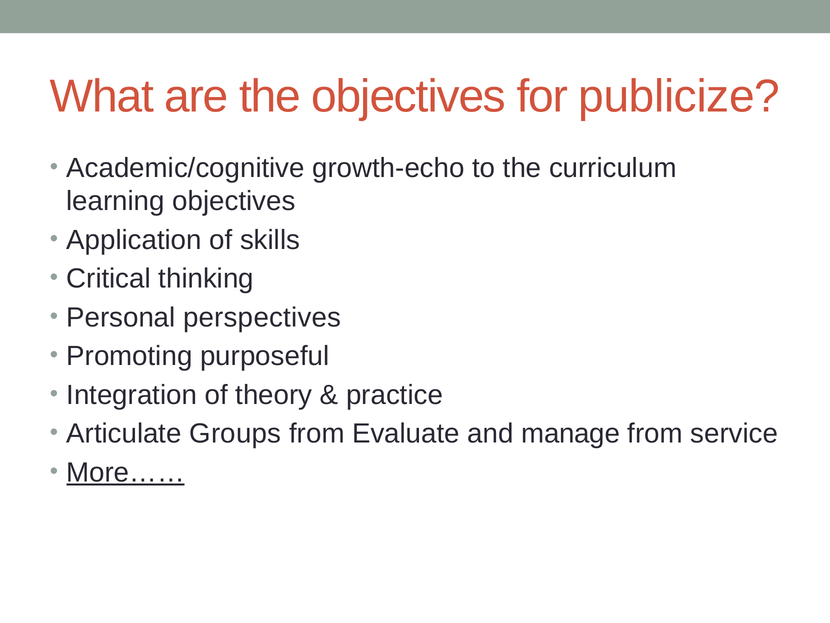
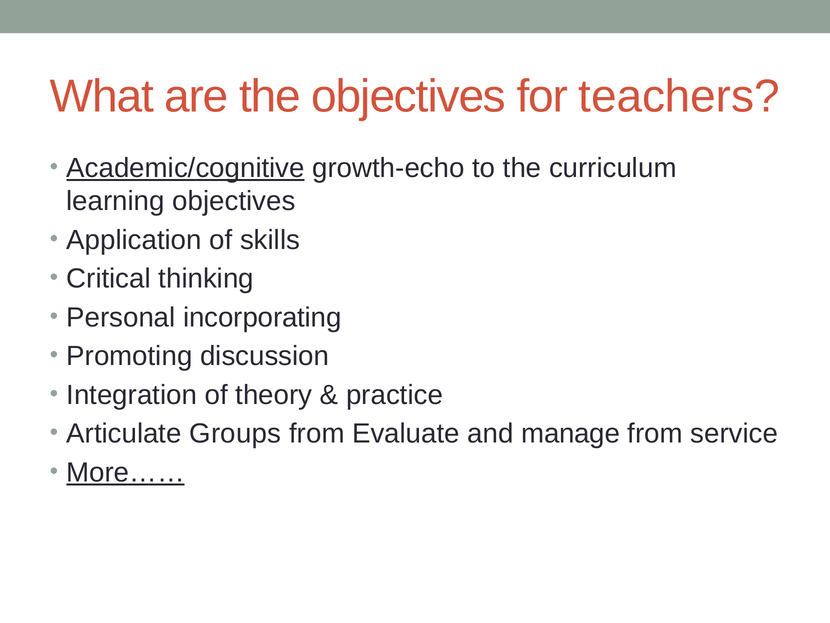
publicize: publicize -> teachers
Academic/cognitive underline: none -> present
perspectives: perspectives -> incorporating
purposeful: purposeful -> discussion
